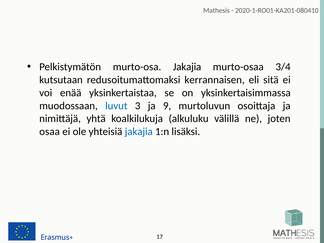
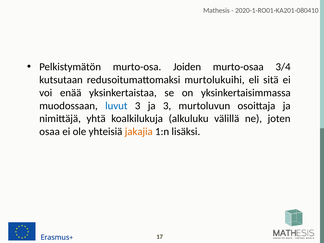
murto-osa Jakajia: Jakajia -> Joiden
kerrannaisen: kerrannaisen -> murtolukuihi
ja 9: 9 -> 3
jakajia at (139, 132) colour: blue -> orange
